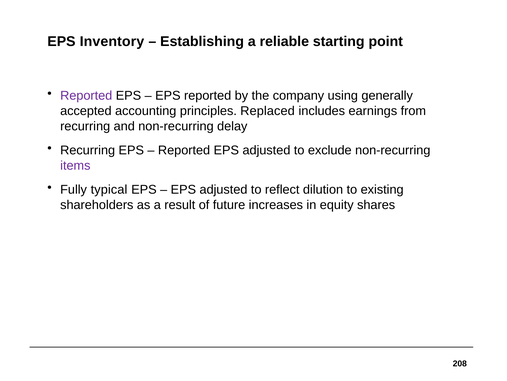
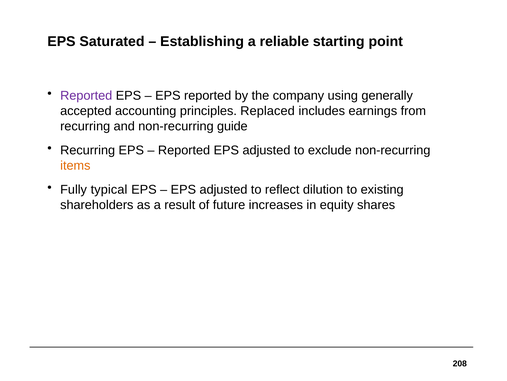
Inventory: Inventory -> Saturated
delay: delay -> guide
items colour: purple -> orange
